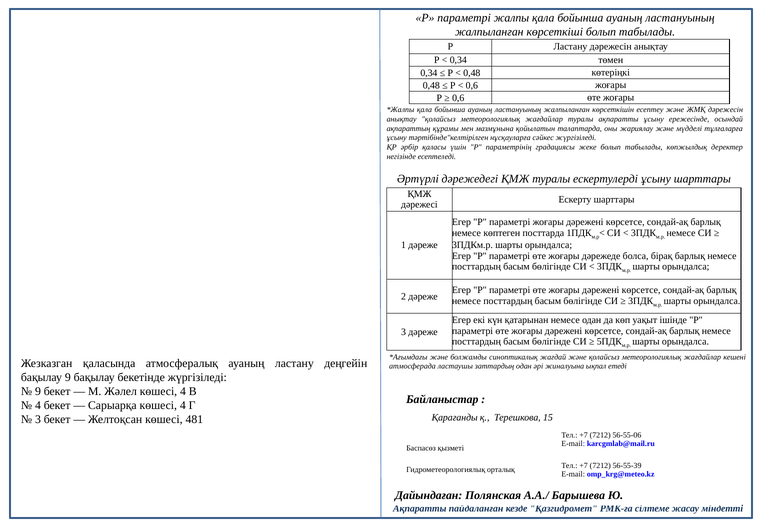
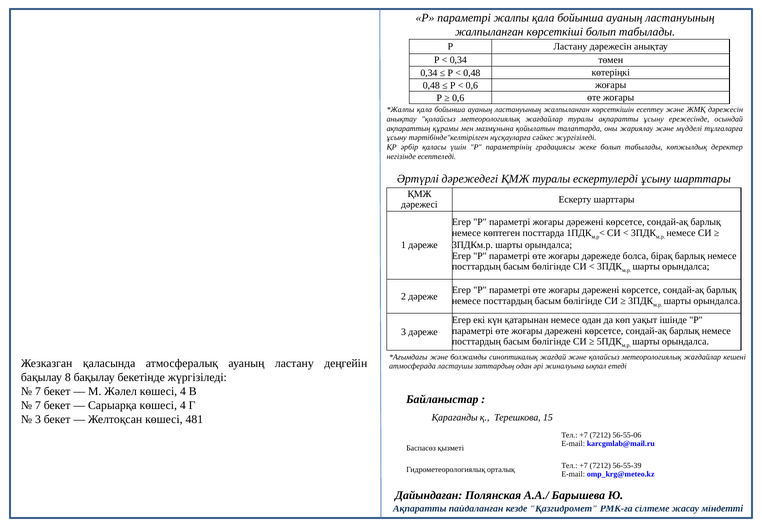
бақылау 9: 9 -> 8
9 at (38, 392): 9 -> 7
4 at (38, 406): 4 -> 7
